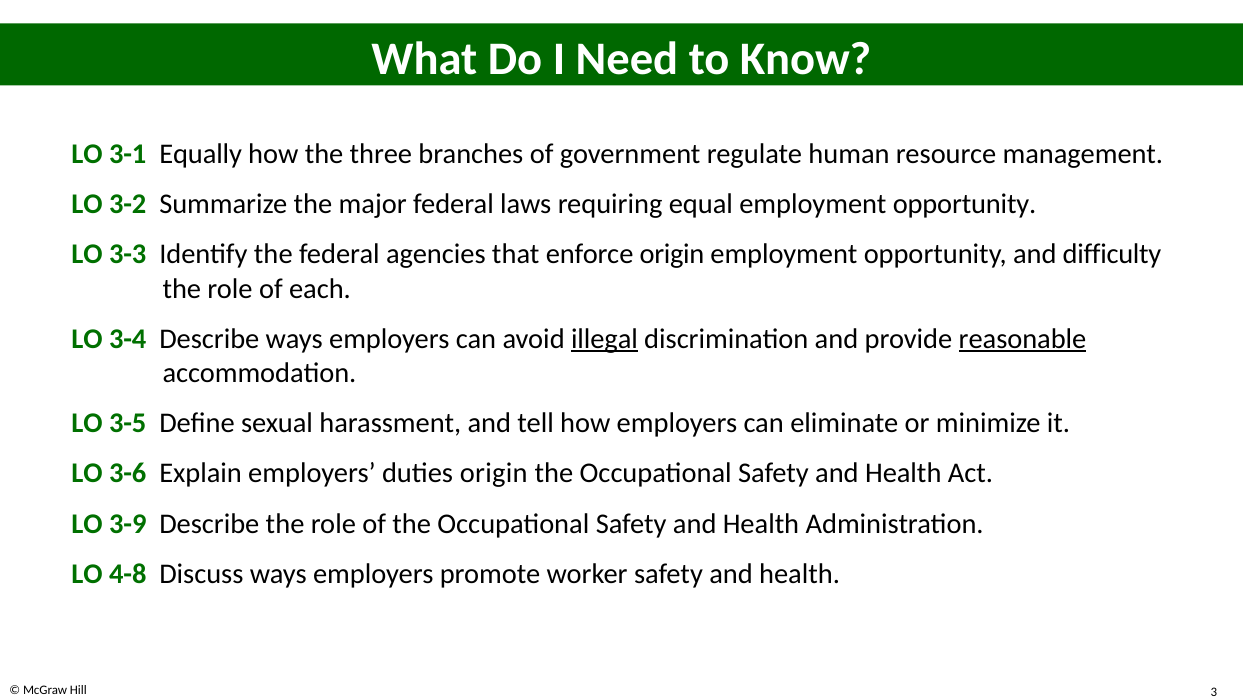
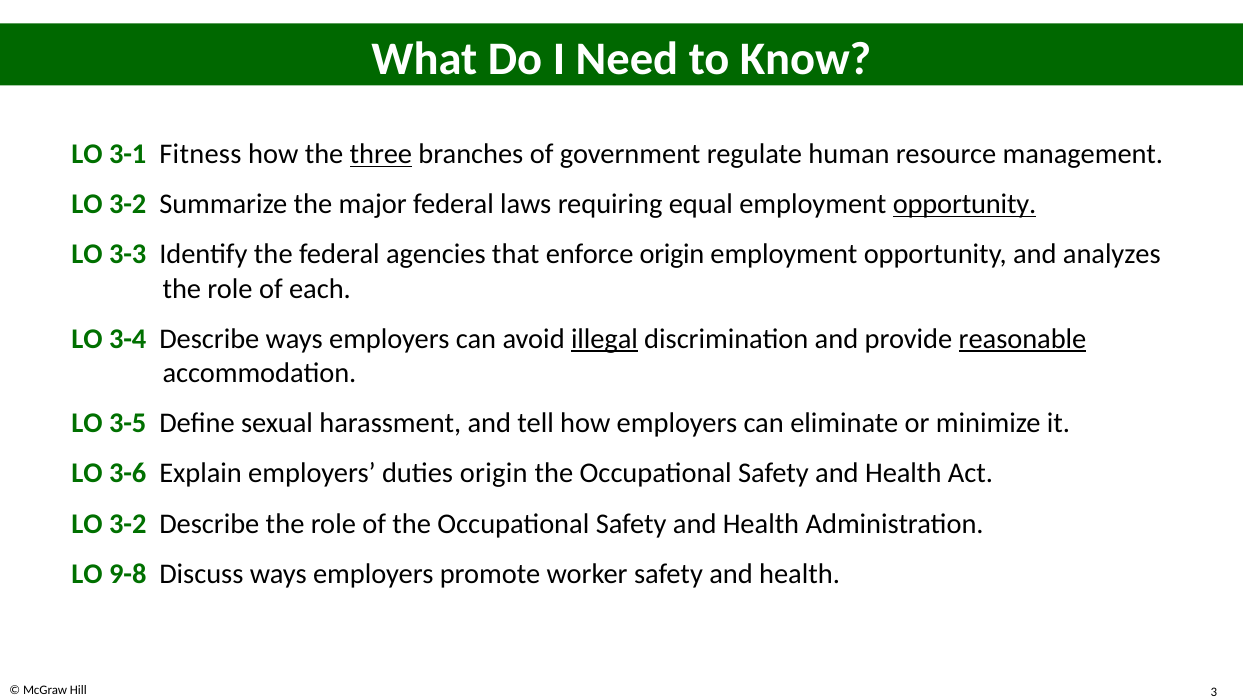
Equally: Equally -> Fitness
three underline: none -> present
opportunity at (965, 204) underline: none -> present
difficulty: difficulty -> analyzes
3-9 at (128, 524): 3-9 -> 3-2
4-8: 4-8 -> 9-8
